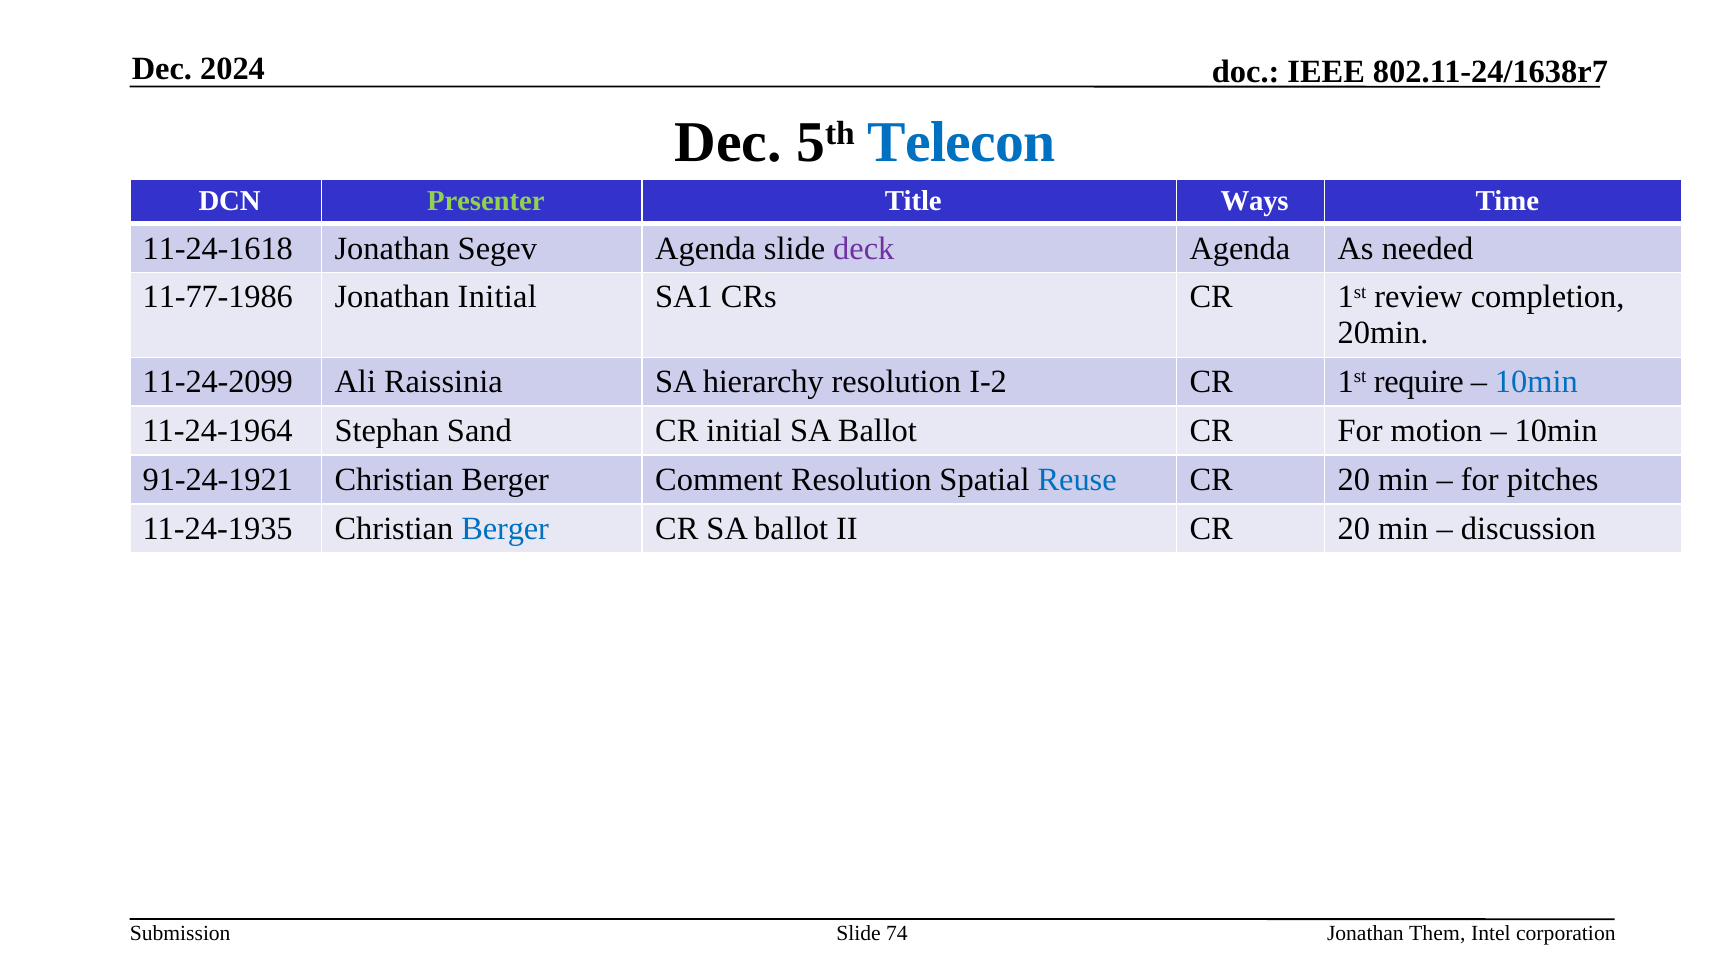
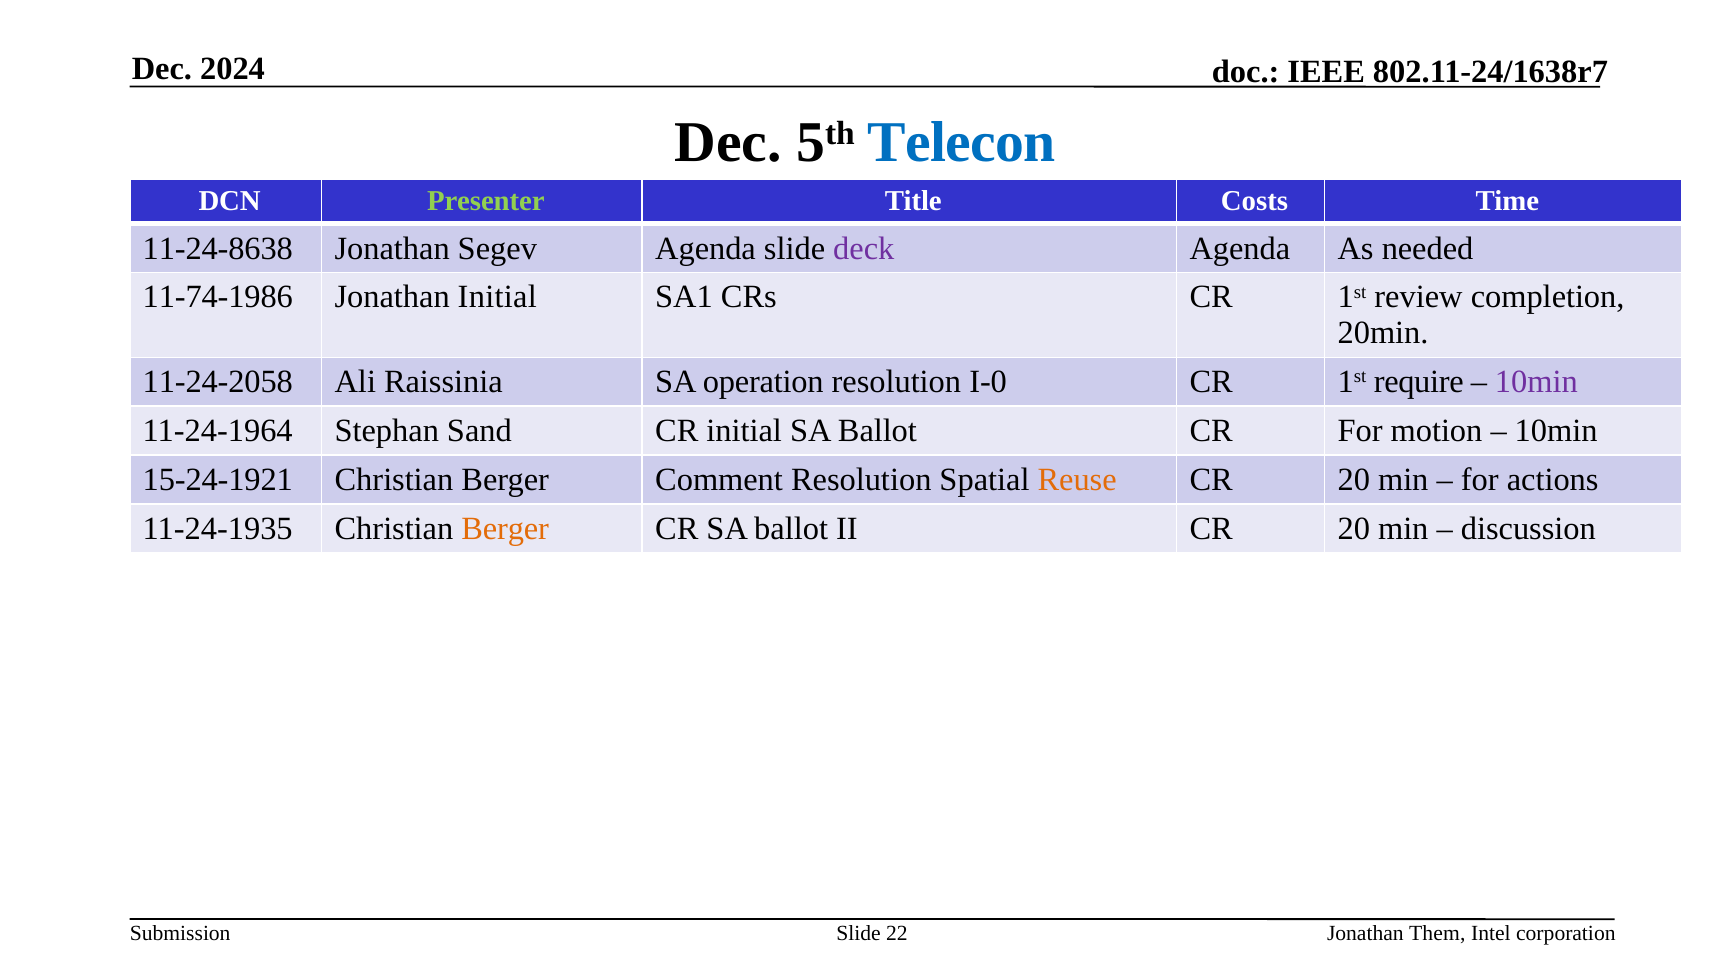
Ways: Ways -> Costs
11-24-1618: 11-24-1618 -> 11-24-8638
11-77-1986: 11-77-1986 -> 11-74-1986
11-24-2099: 11-24-2099 -> 11-24-2058
hierarchy: hierarchy -> operation
I-2: I-2 -> I-0
10min at (1536, 382) colour: blue -> purple
91-24-1921: 91-24-1921 -> 15-24-1921
Reuse colour: blue -> orange
pitches: pitches -> actions
Berger at (505, 529) colour: blue -> orange
74: 74 -> 22
